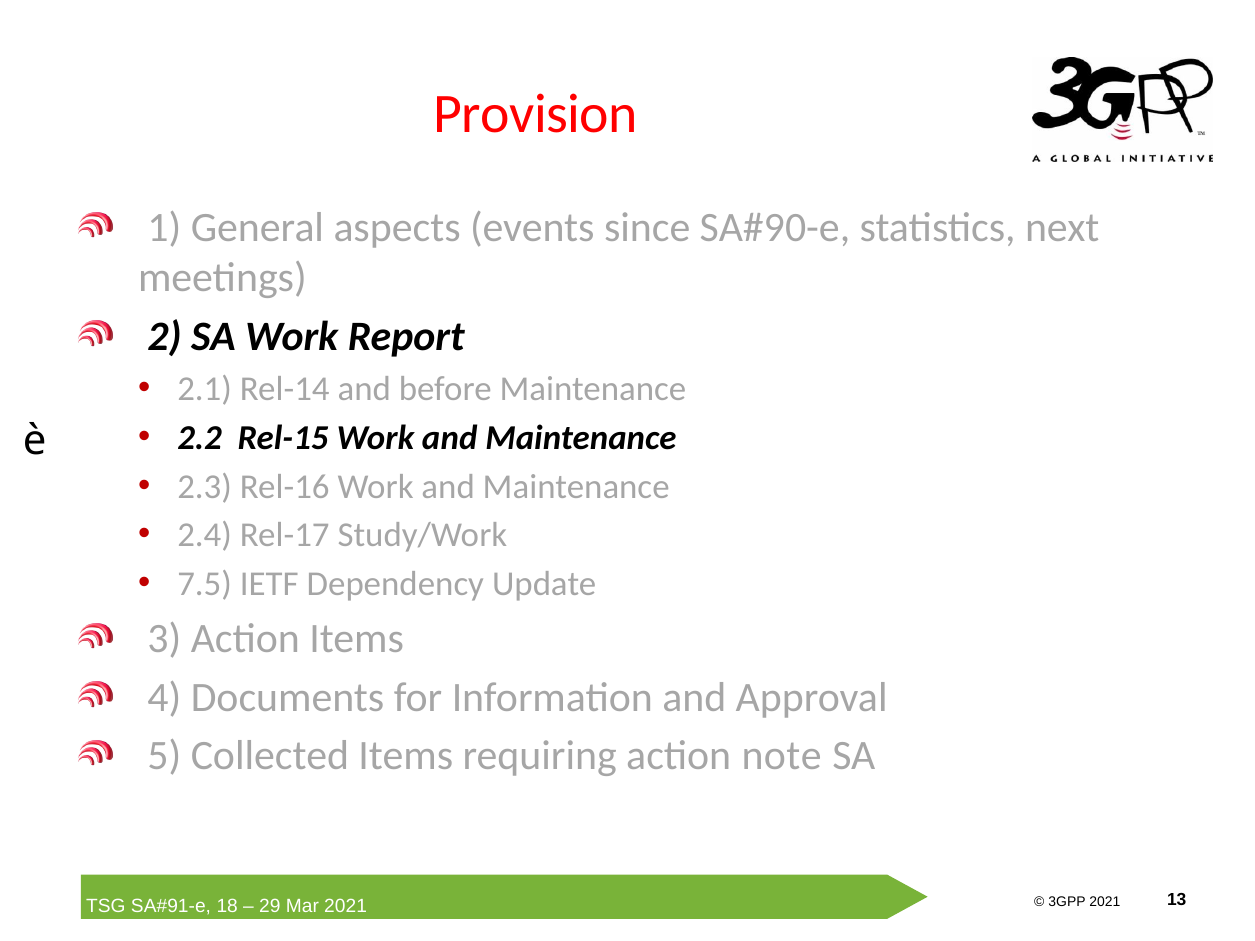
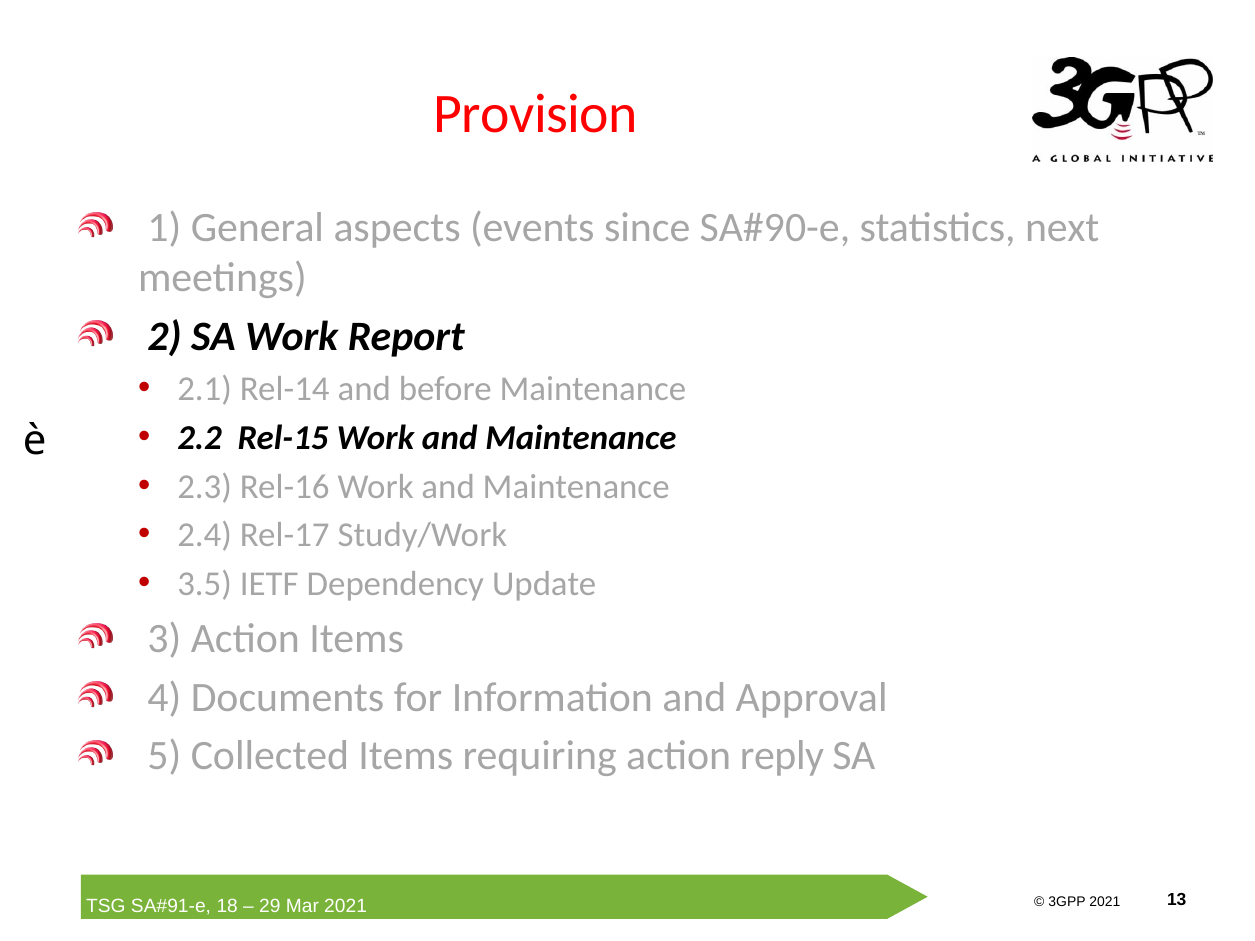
7.5: 7.5 -> 3.5
note: note -> reply
